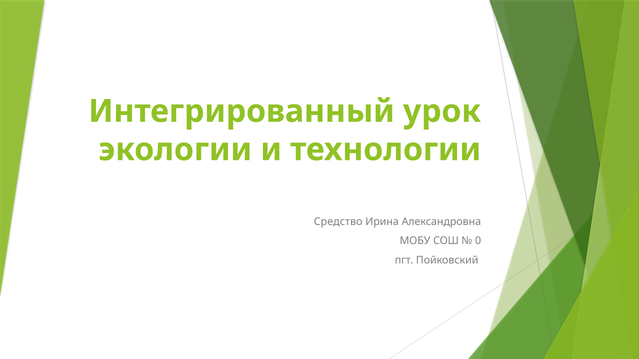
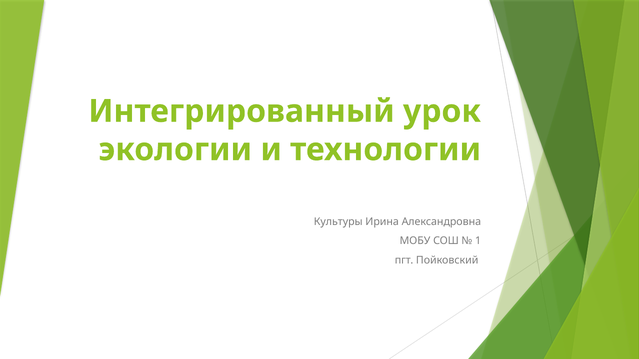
Средство: Средство -> Культуры
0: 0 -> 1
